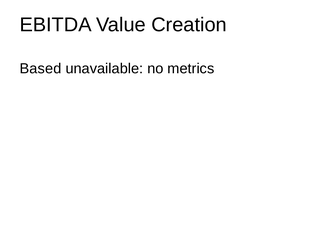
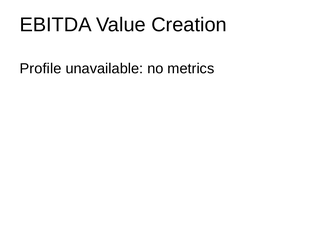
Based: Based -> Profile
